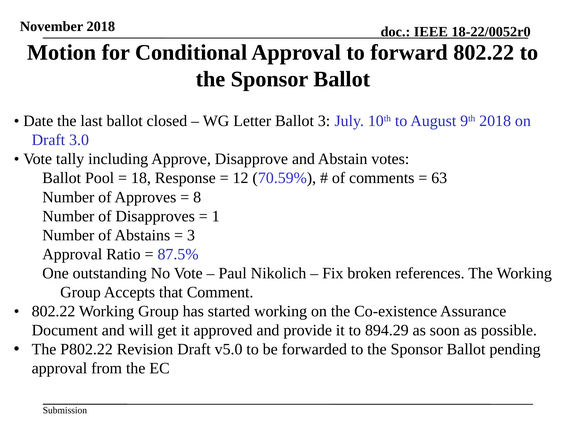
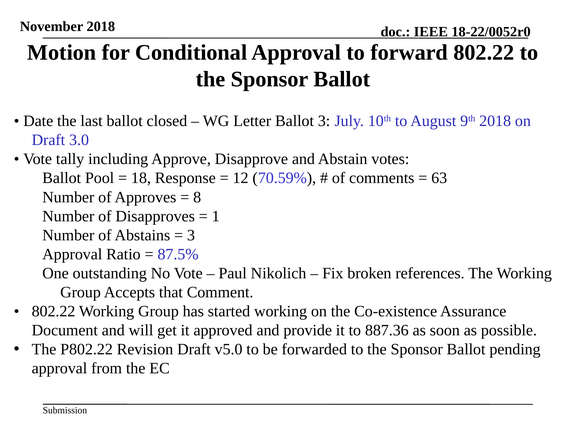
894.29: 894.29 -> 887.36
